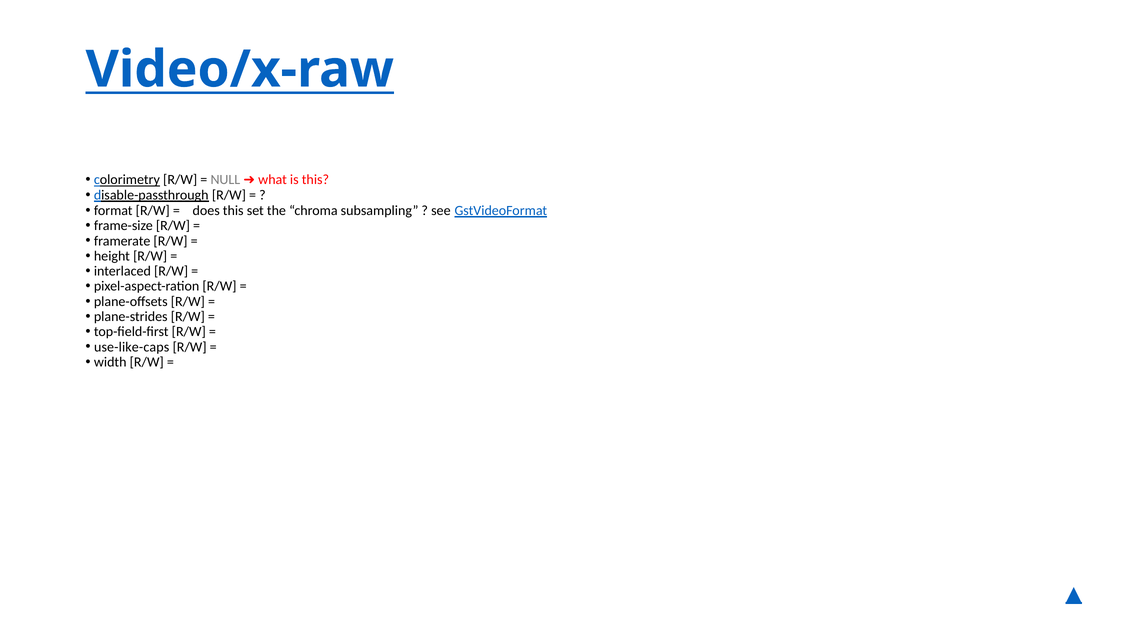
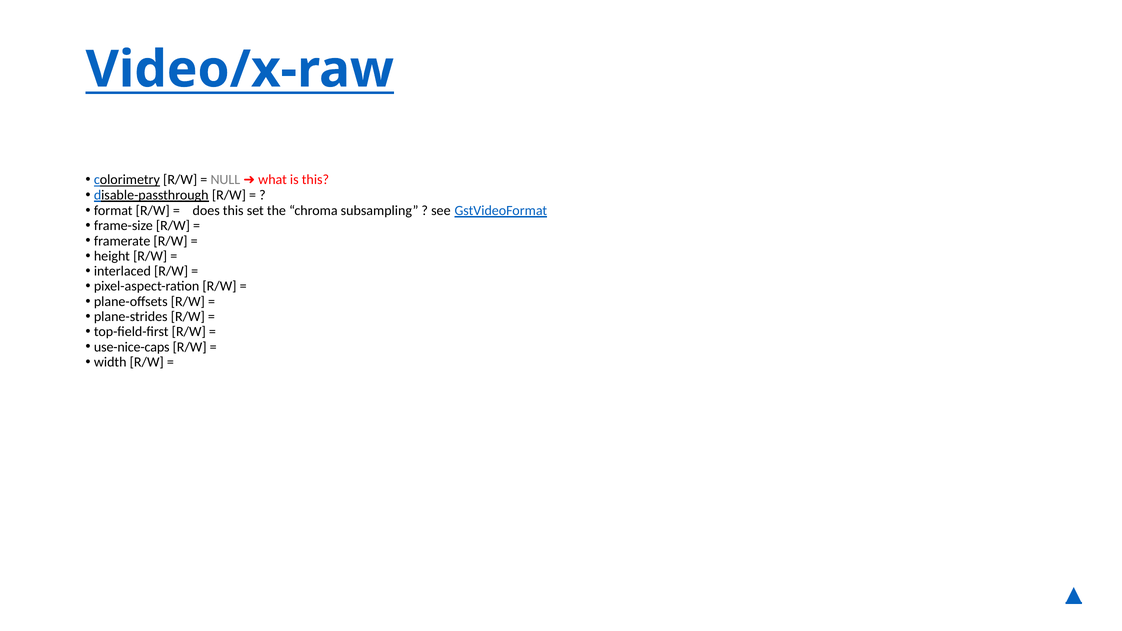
use-like-caps: use-like-caps -> use-nice-caps
